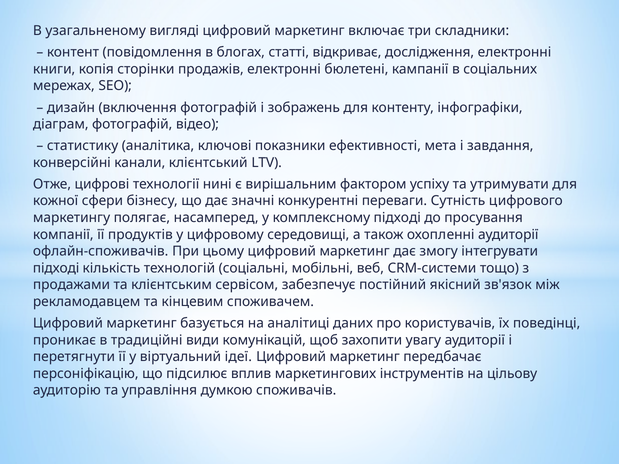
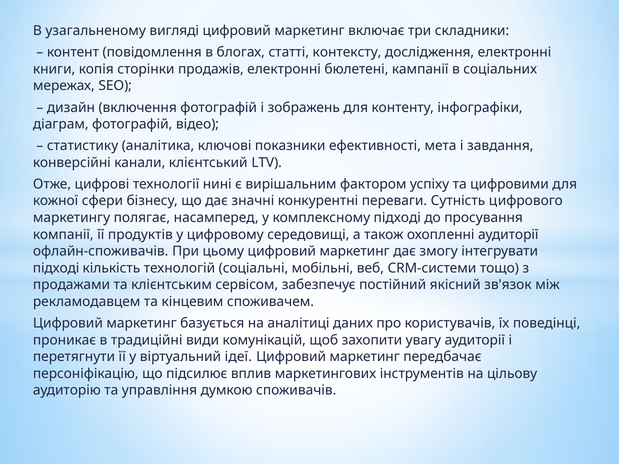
відкриває: відкриває -> контексту
утримувати: утримувати -> цифровими
